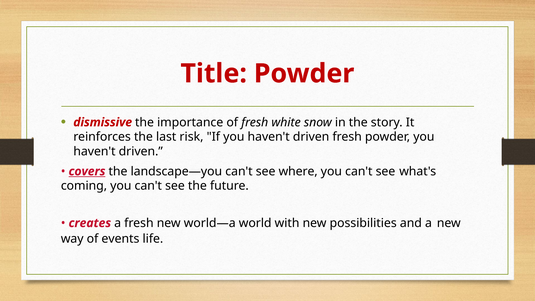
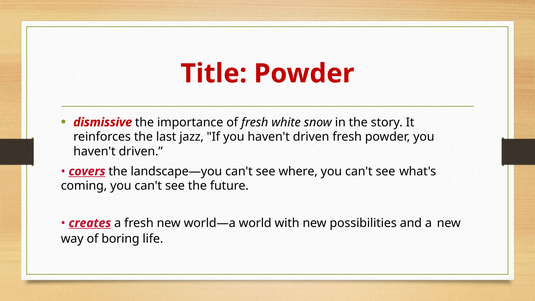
risk: risk -> jazz
creates underline: none -> present
events: events -> boring
